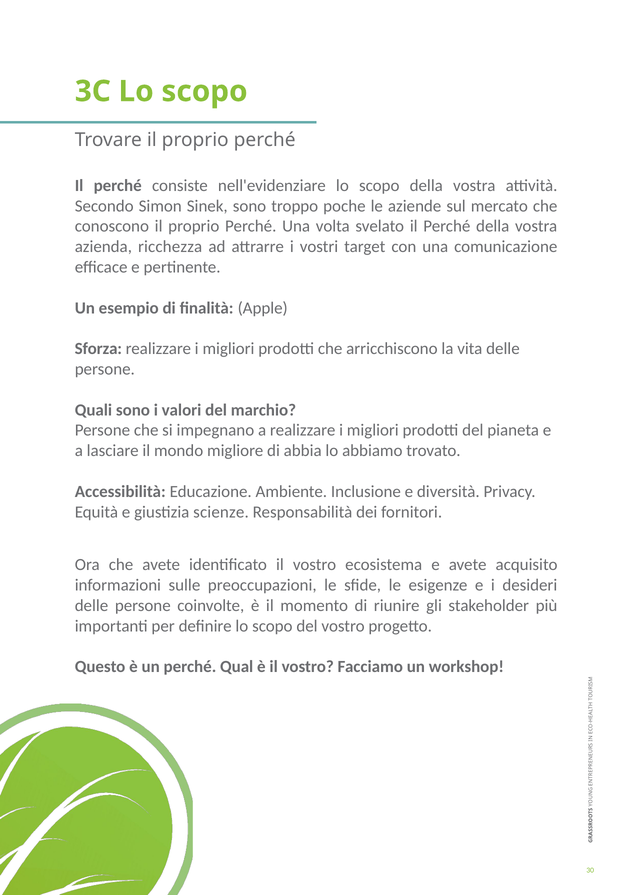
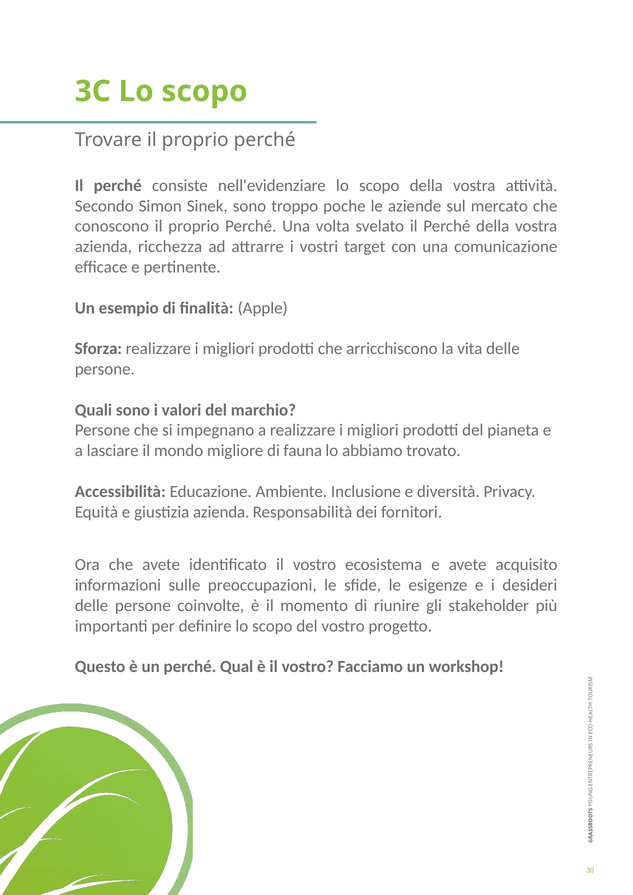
abbia: abbia -> fauna
giustizia scienze: scienze -> azienda
